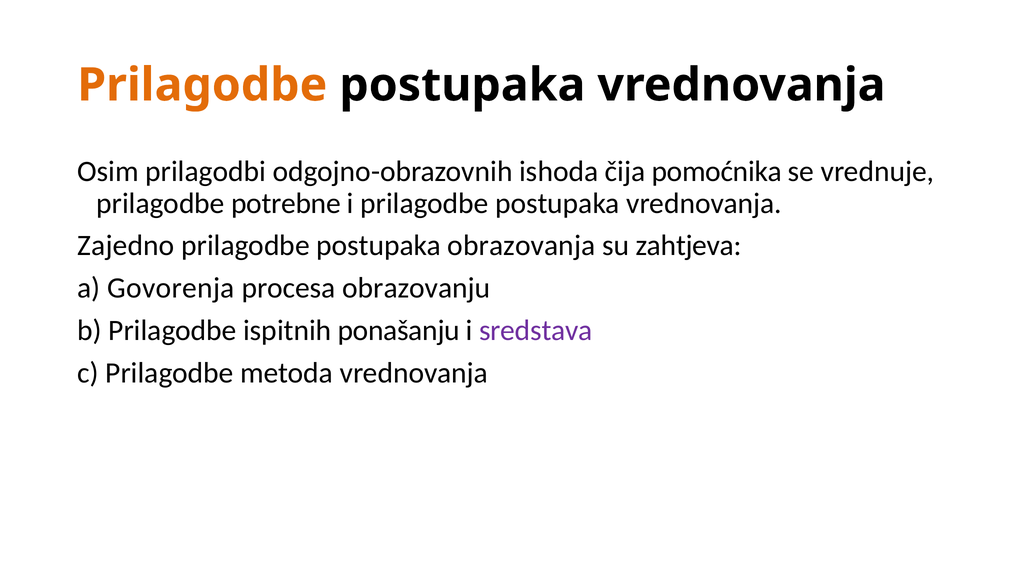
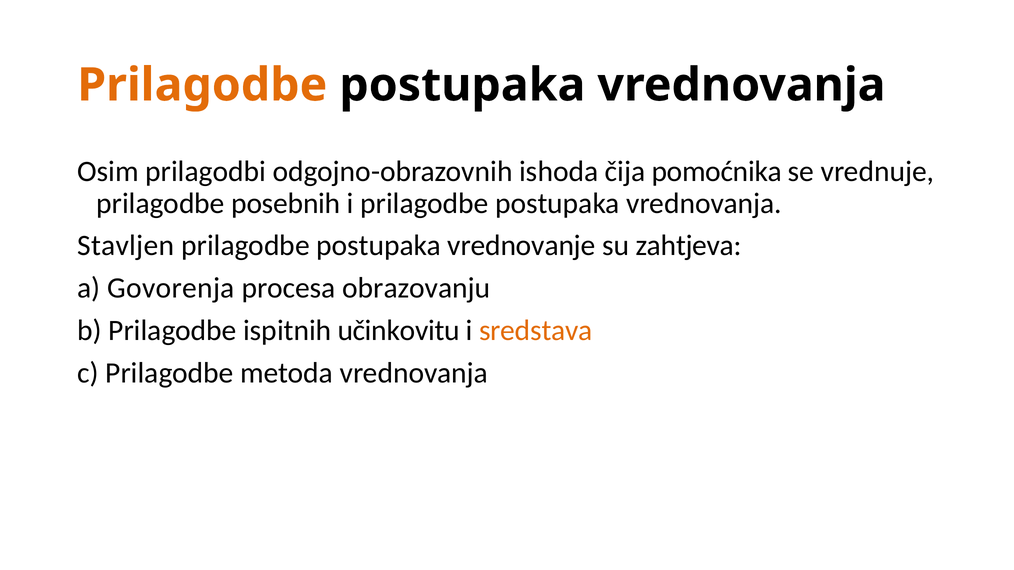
potrebne: potrebne -> posebnih
Zajedno: Zajedno -> Stavljen
obrazovanja: obrazovanja -> vrednovanje
ponašanju: ponašanju -> učinkovitu
sredstava colour: purple -> orange
